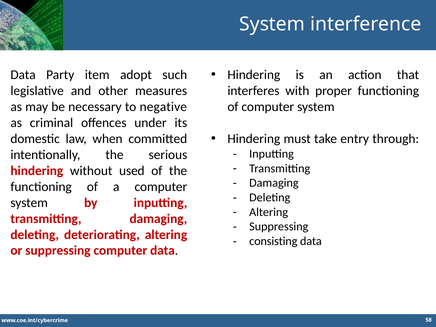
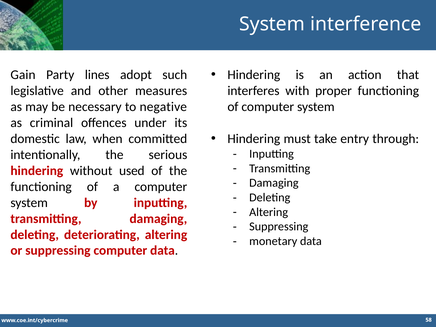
Data at (23, 75): Data -> Gain
item: item -> lines
consisting: consisting -> monetary
